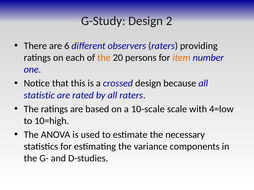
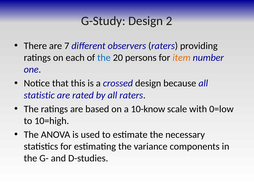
6: 6 -> 7
the at (104, 58) colour: orange -> blue
10-scale: 10-scale -> 10-know
4=low: 4=low -> 0=low
